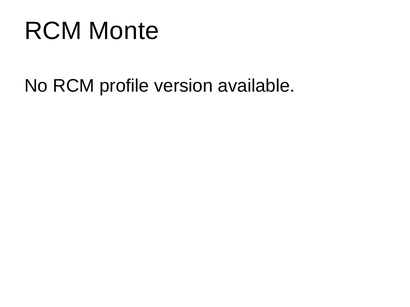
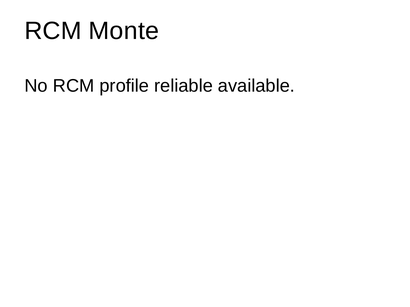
version: version -> reliable
